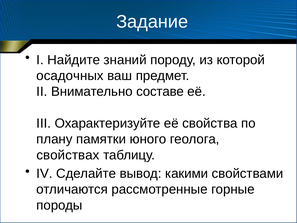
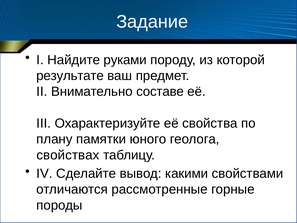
знаний: знаний -> руками
осадочных: осадочных -> результате
